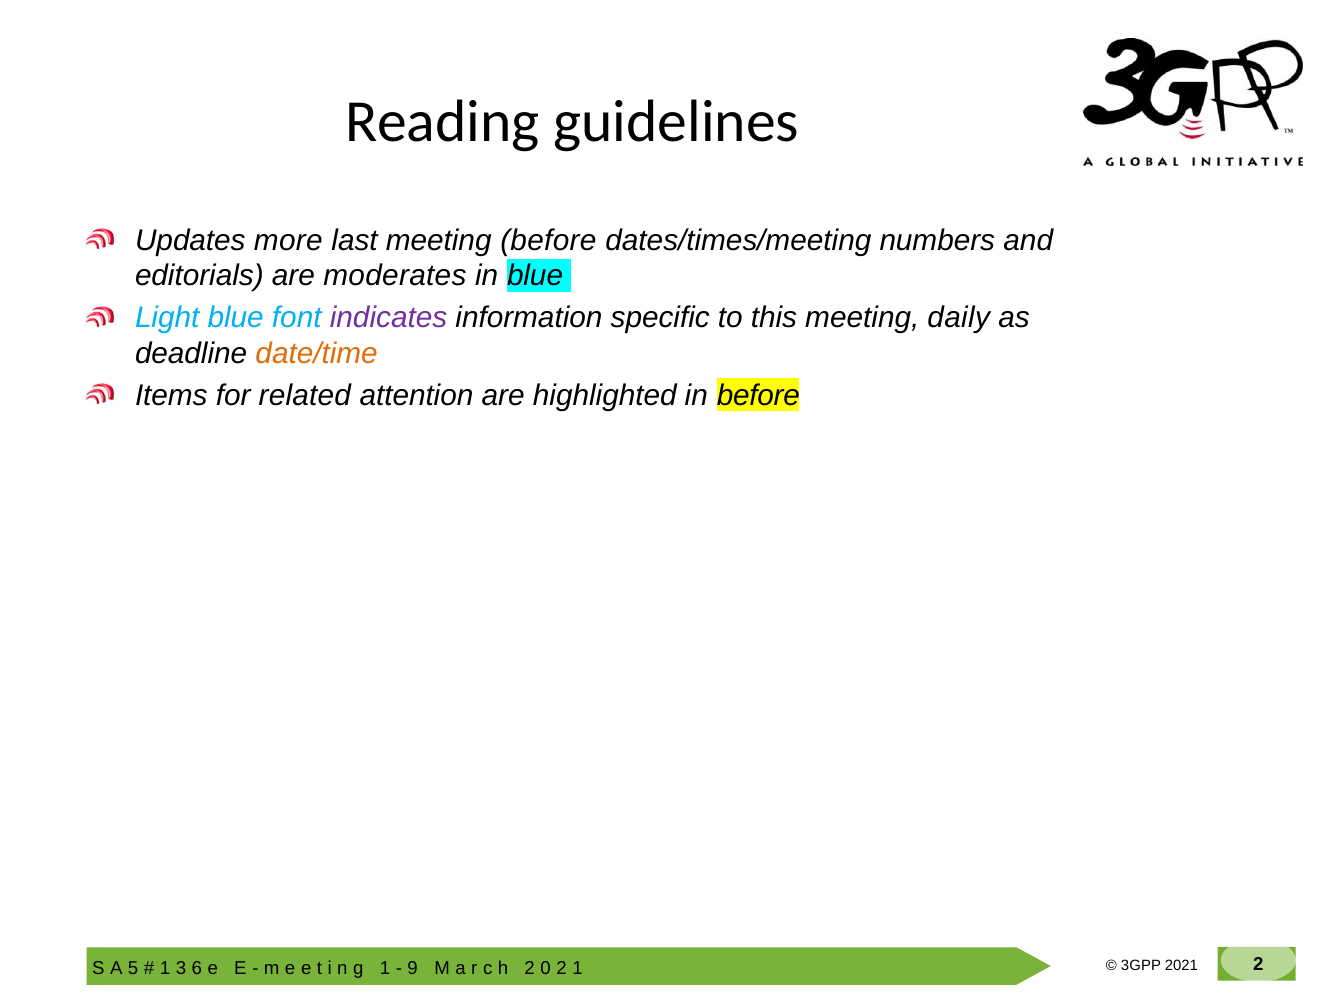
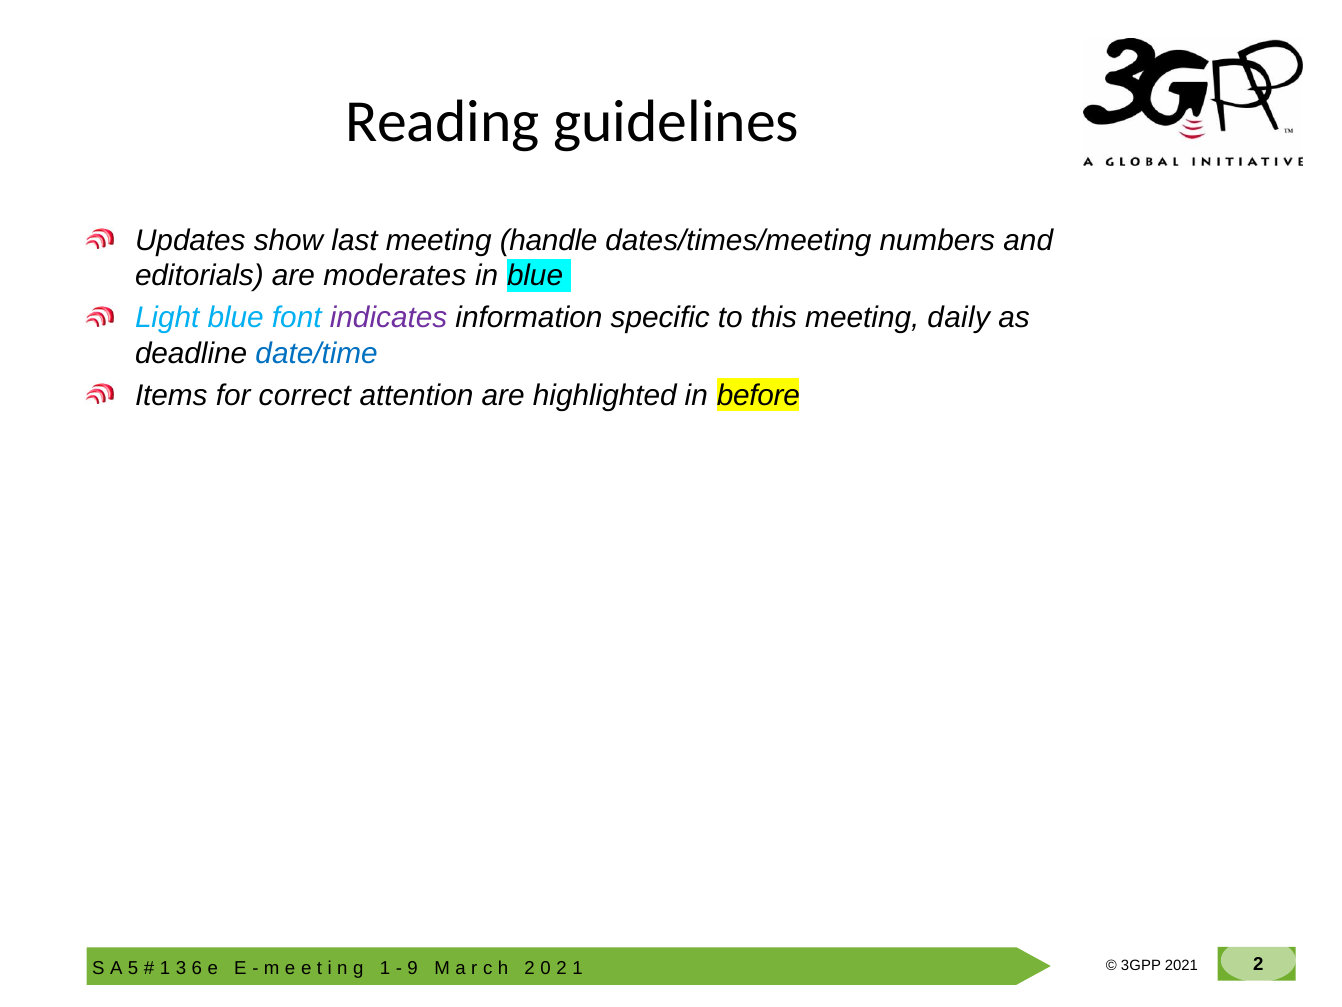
more: more -> show
meeting before: before -> handle
date/time colour: orange -> blue
related: related -> correct
